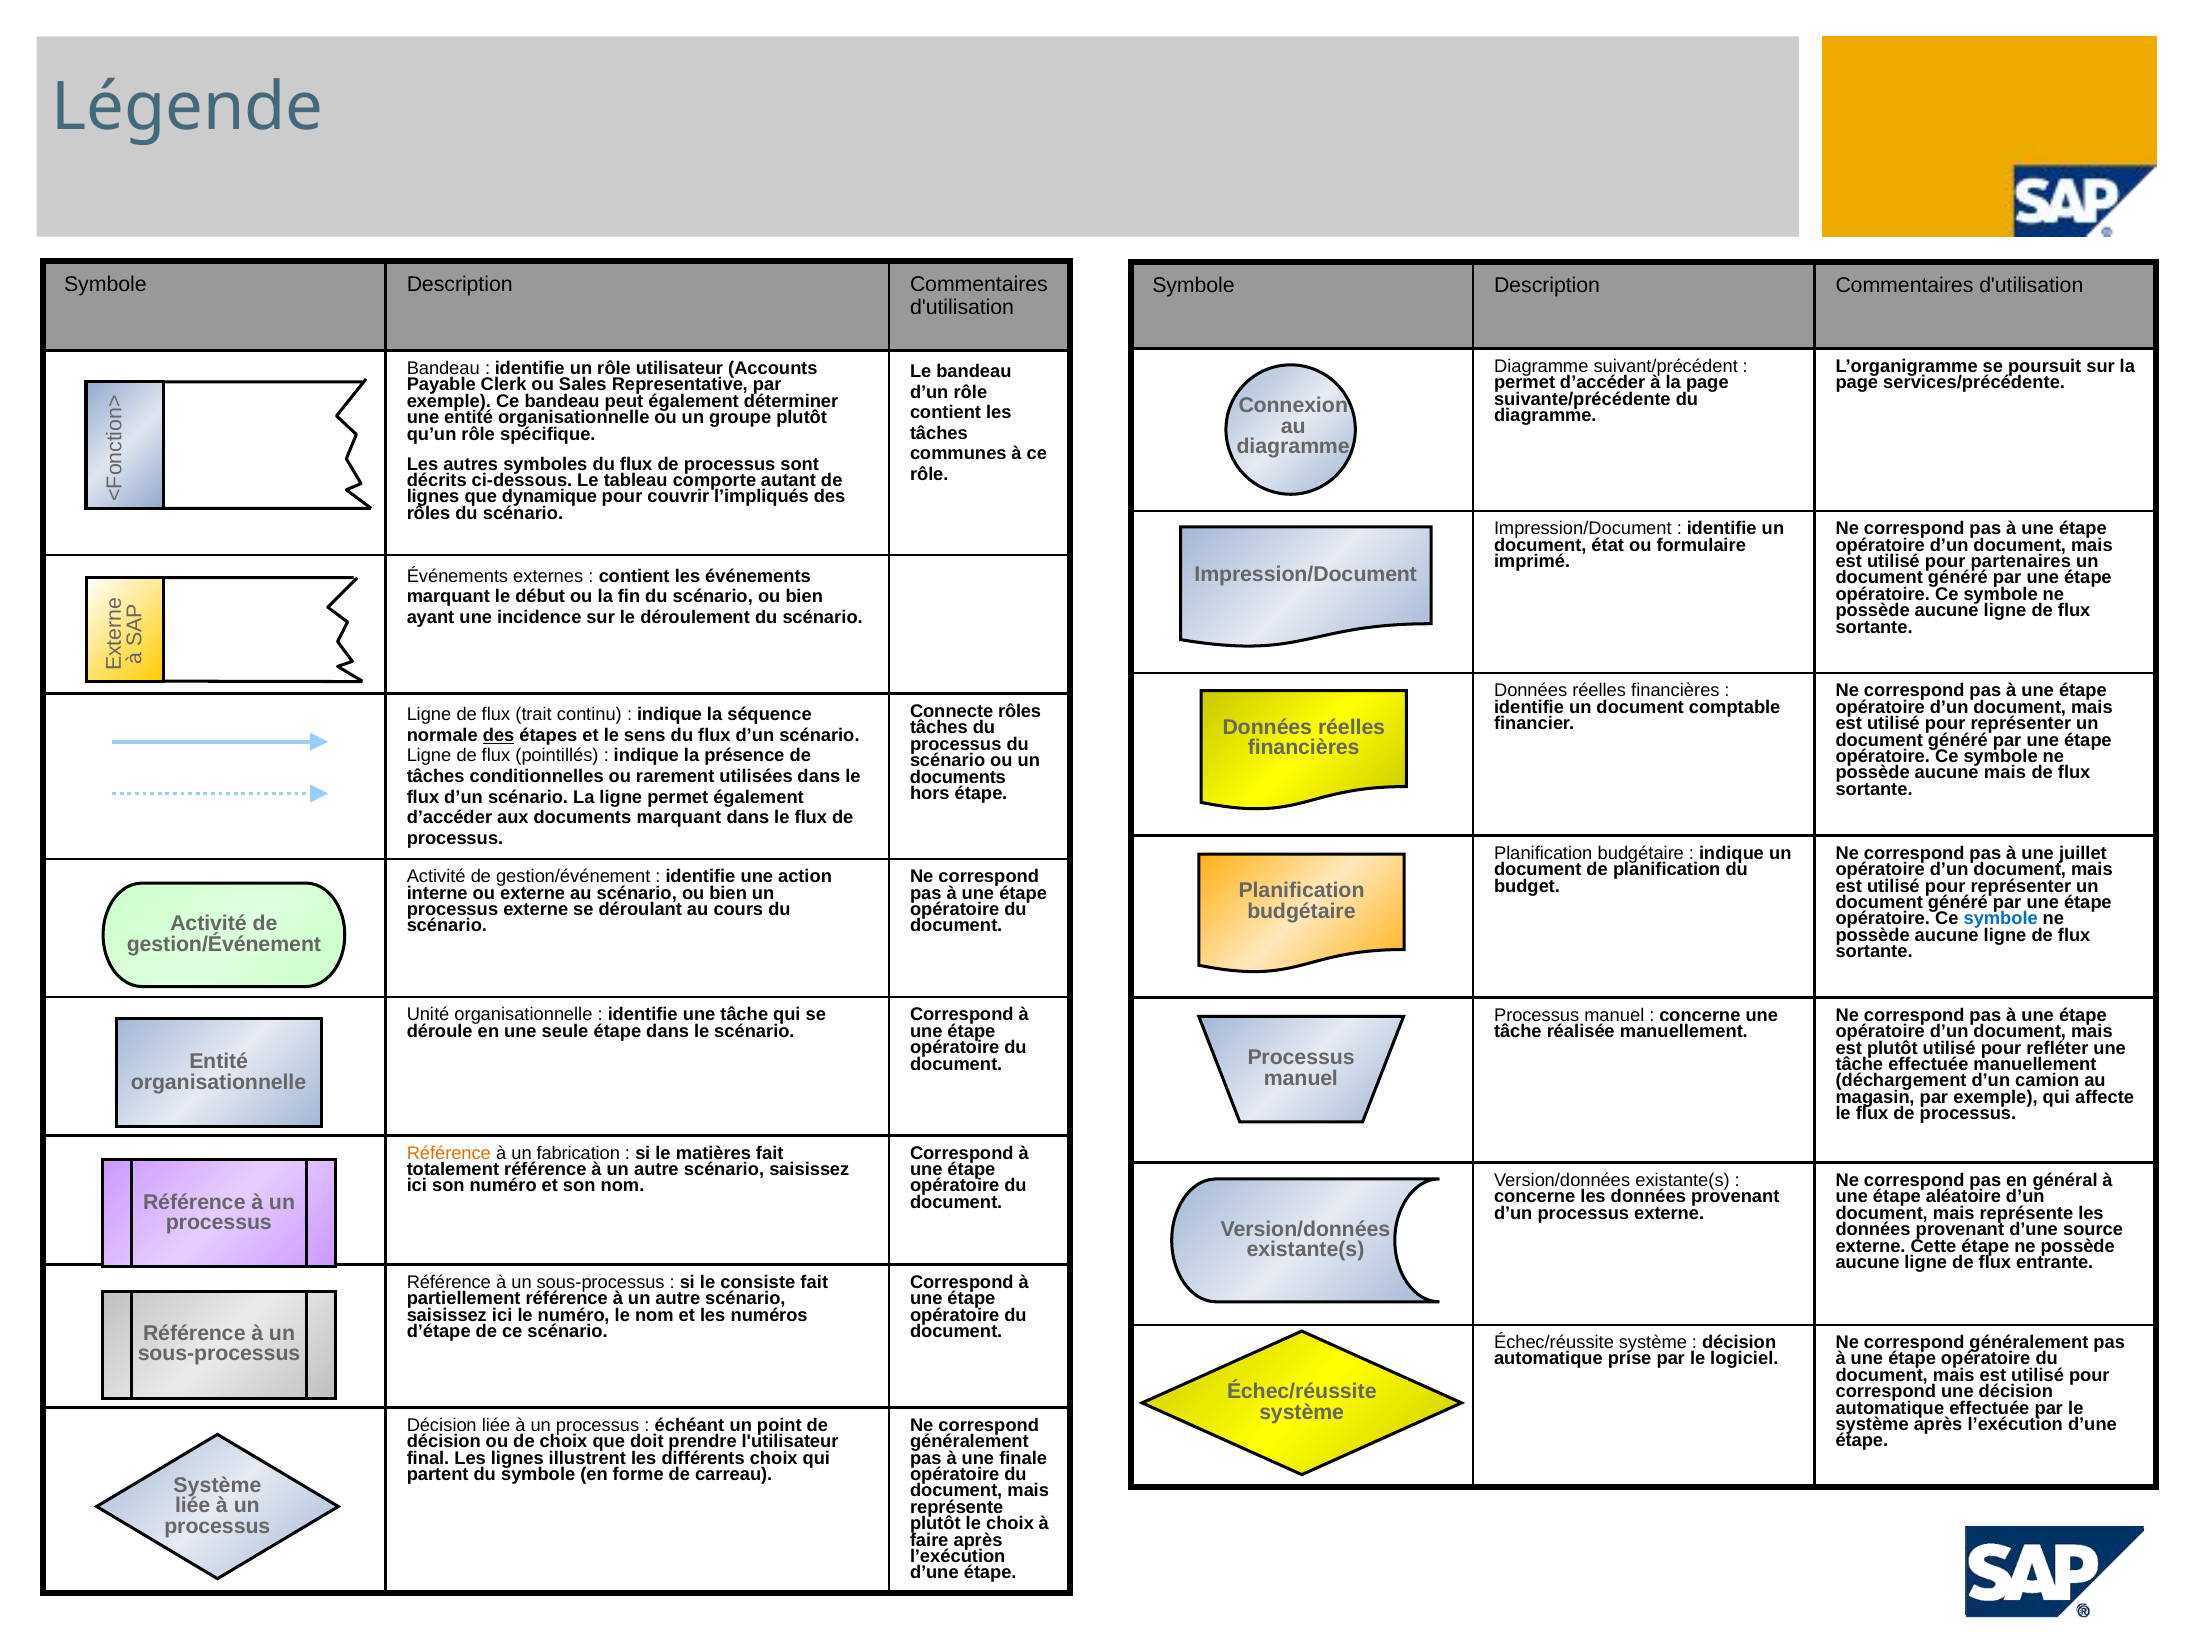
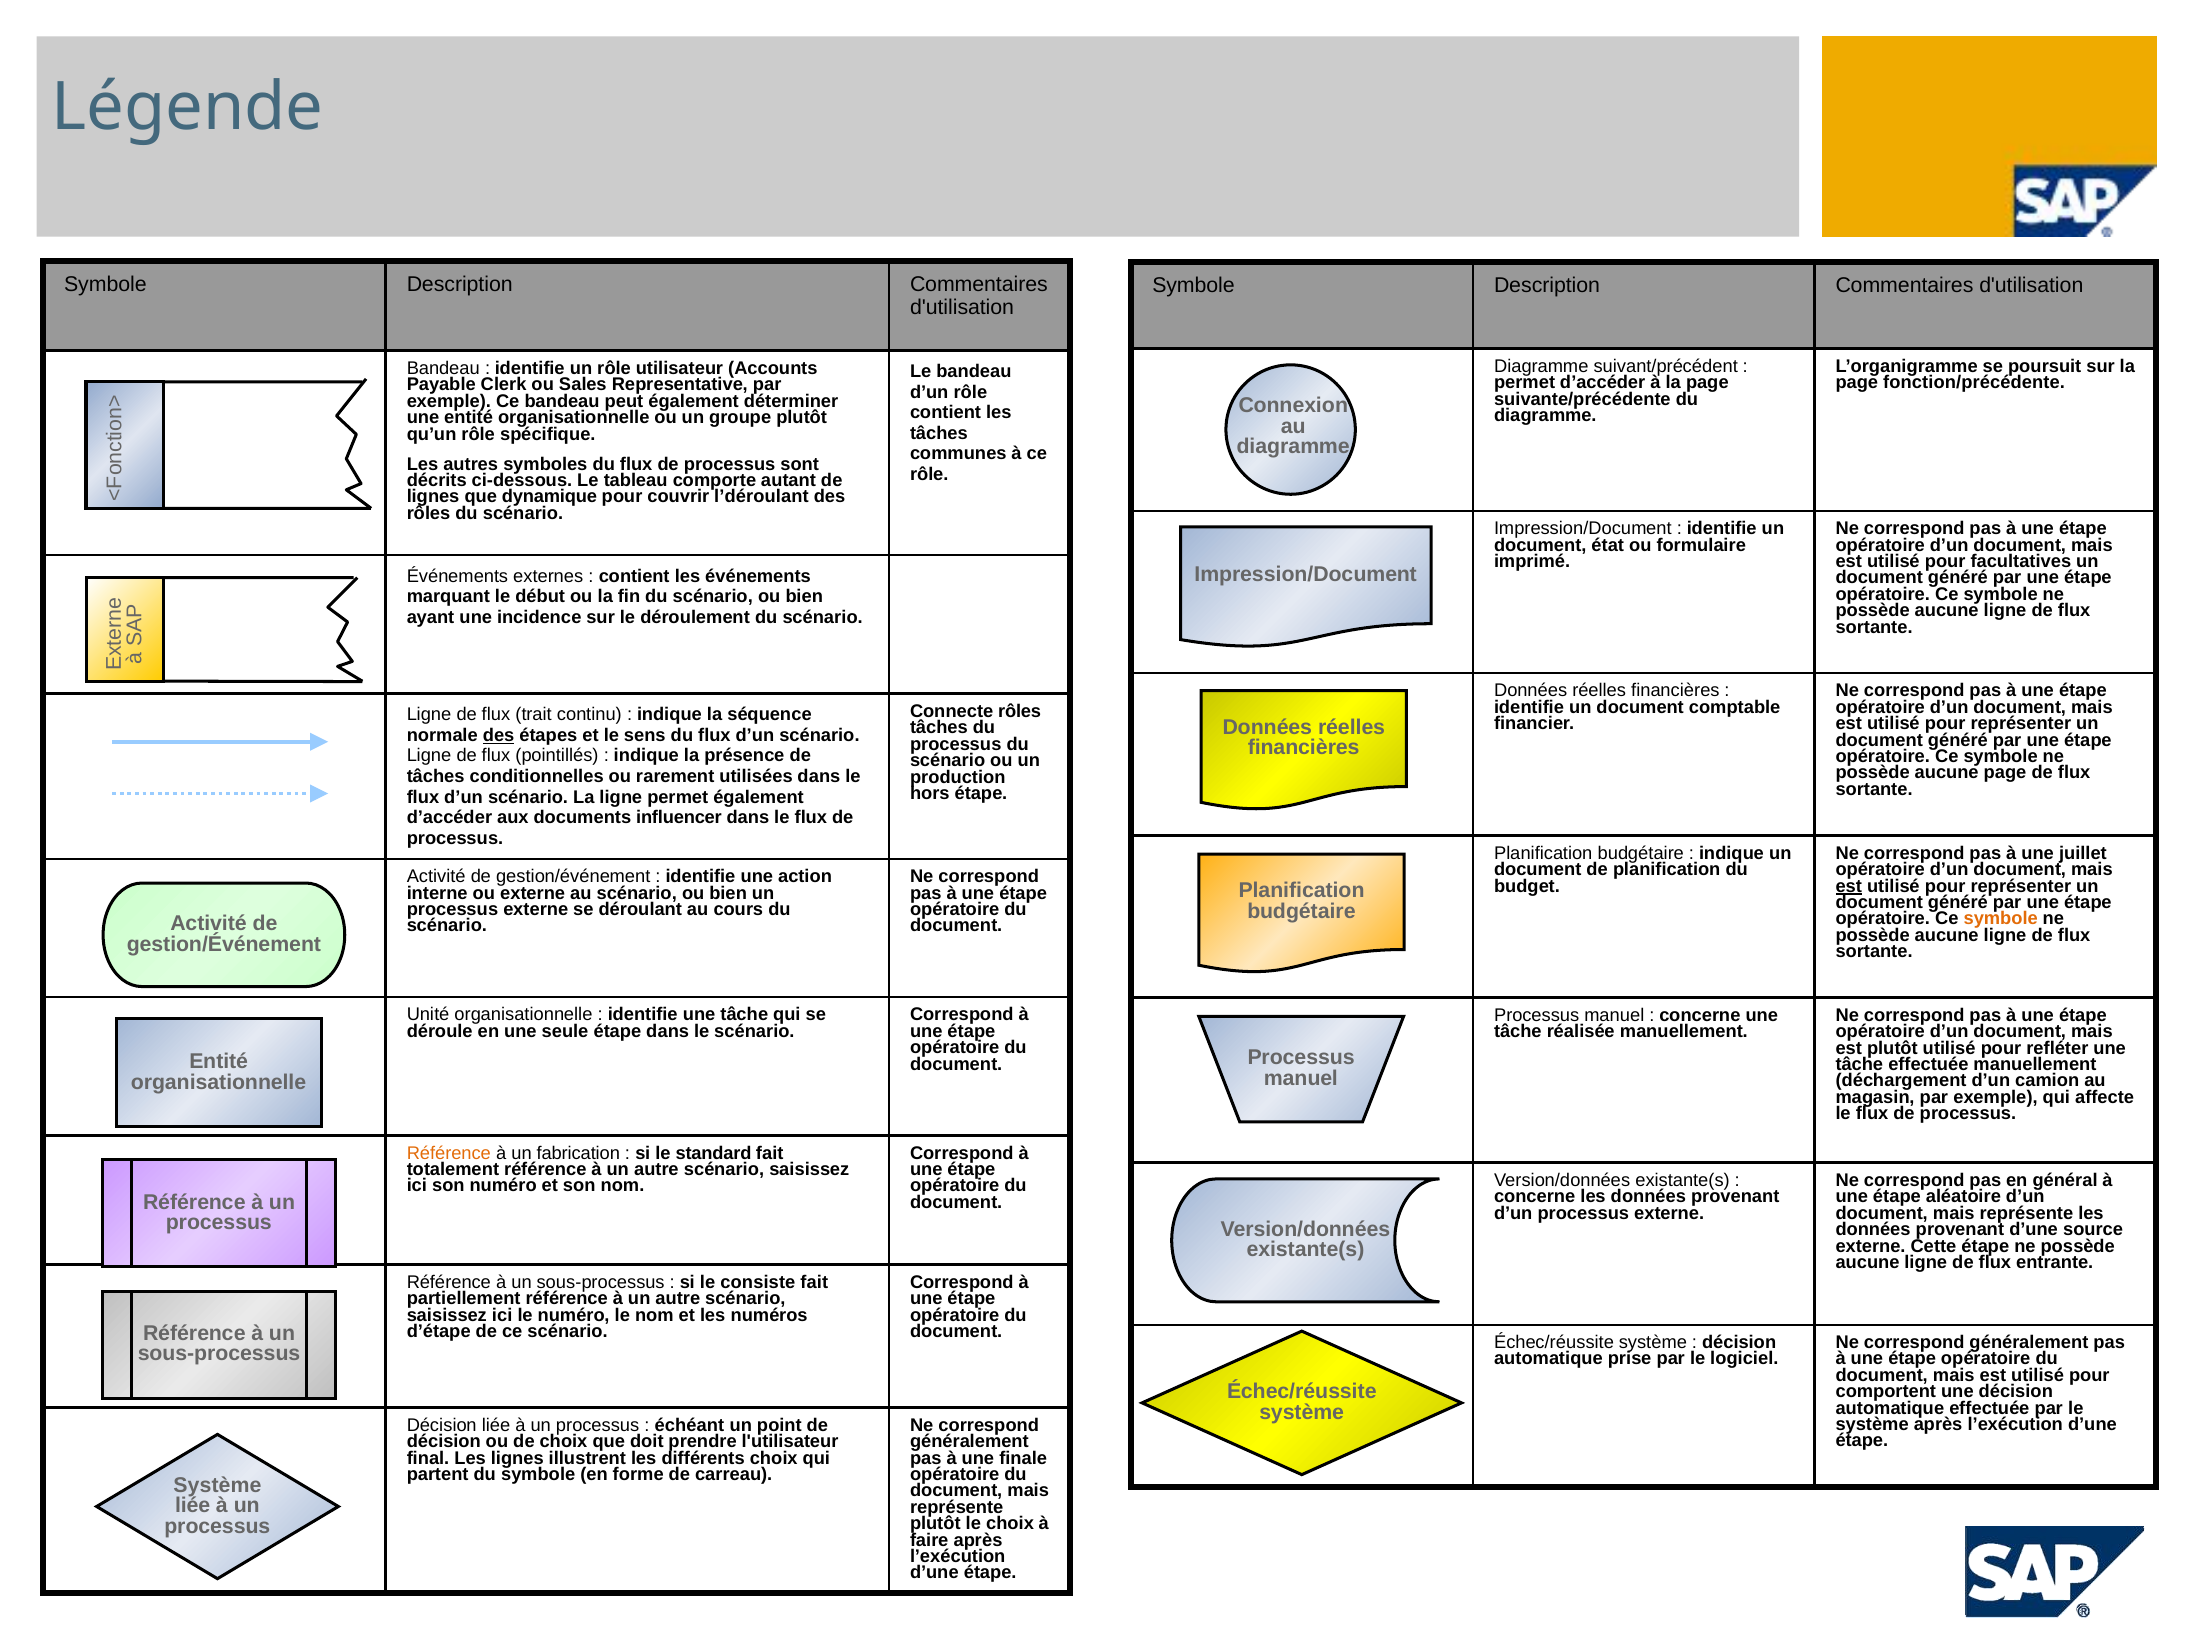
services/précédente: services/précédente -> fonction/précédente
l’impliqués: l’impliqués -> l’déroulant
partenaires: partenaires -> facultatives
aucune mais: mais -> page
documents at (958, 777): documents -> production
documents marquant: marquant -> influencer
est at (1849, 886) underline: none -> present
symbole at (2001, 919) colour: blue -> orange
matières: matières -> standard
correspond at (1886, 1392): correspond -> comportent
